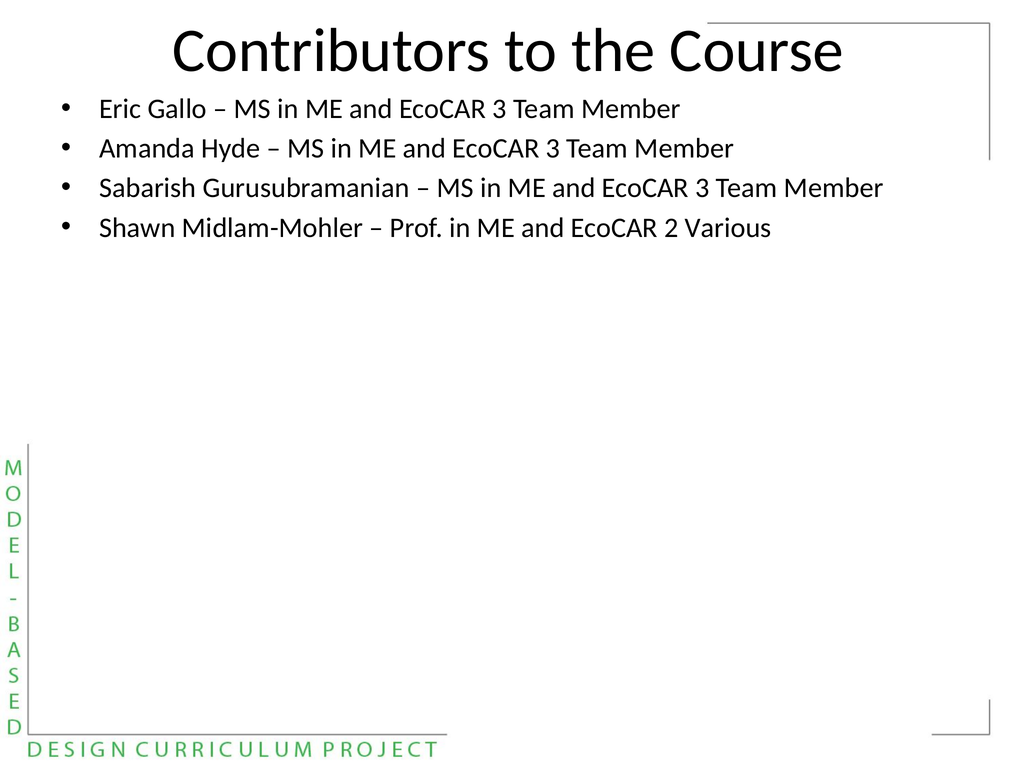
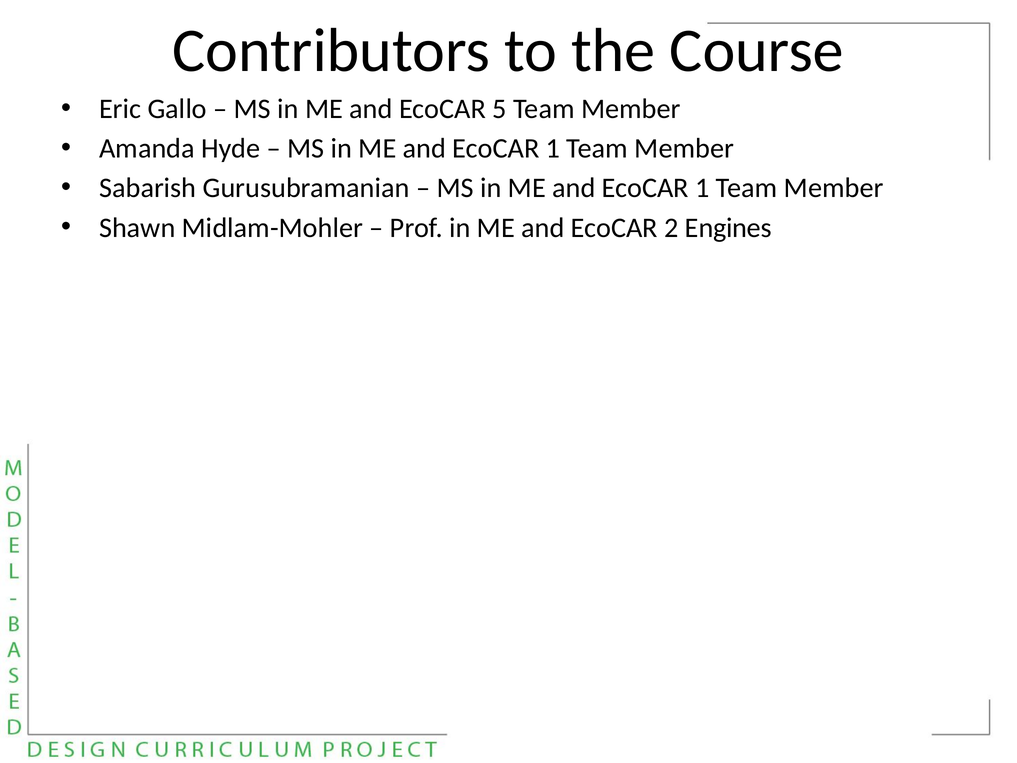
3 at (500, 109): 3 -> 5
3 at (553, 148): 3 -> 1
3 at (702, 188): 3 -> 1
Various: Various -> Engines
